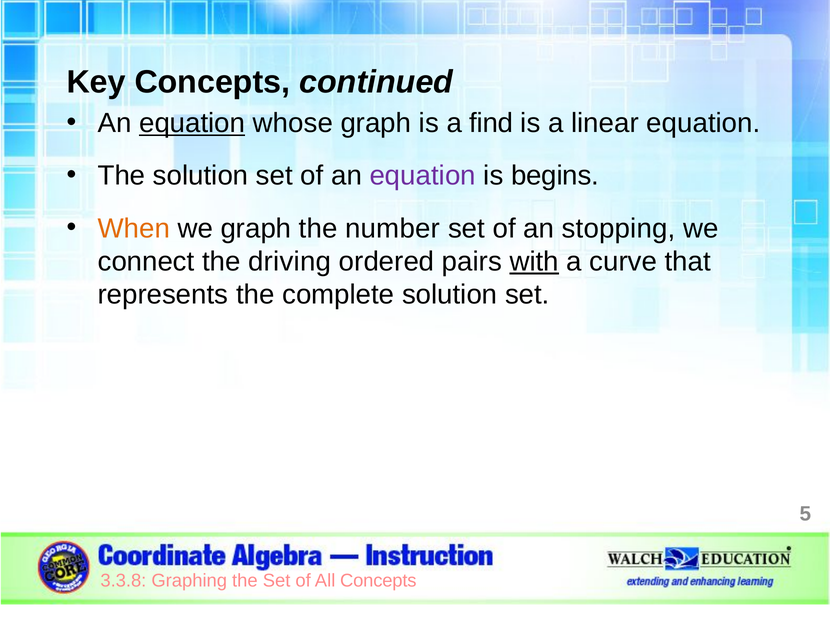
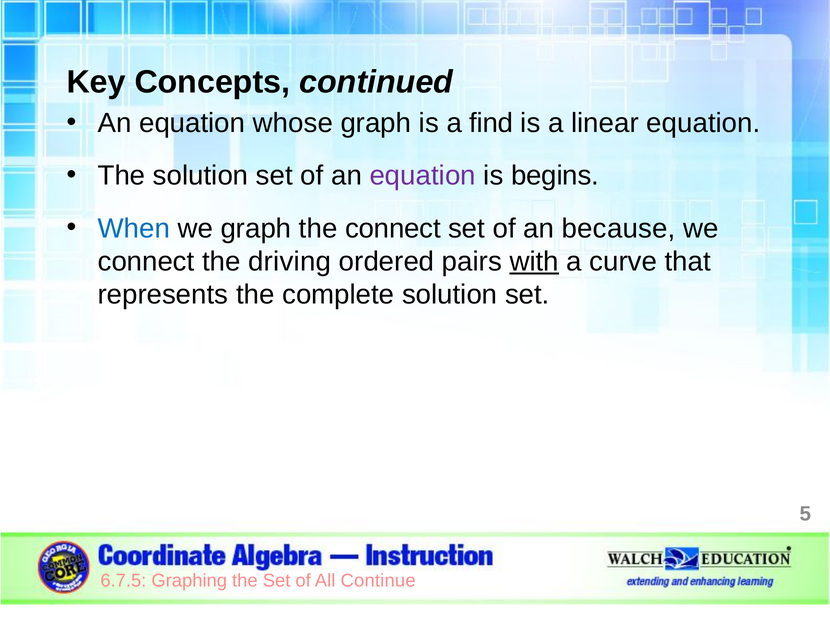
equation at (192, 123) underline: present -> none
When colour: orange -> blue
the number: number -> connect
stopping: stopping -> because
3.3.8: 3.3.8 -> 6.7.5
All Concepts: Concepts -> Continue
